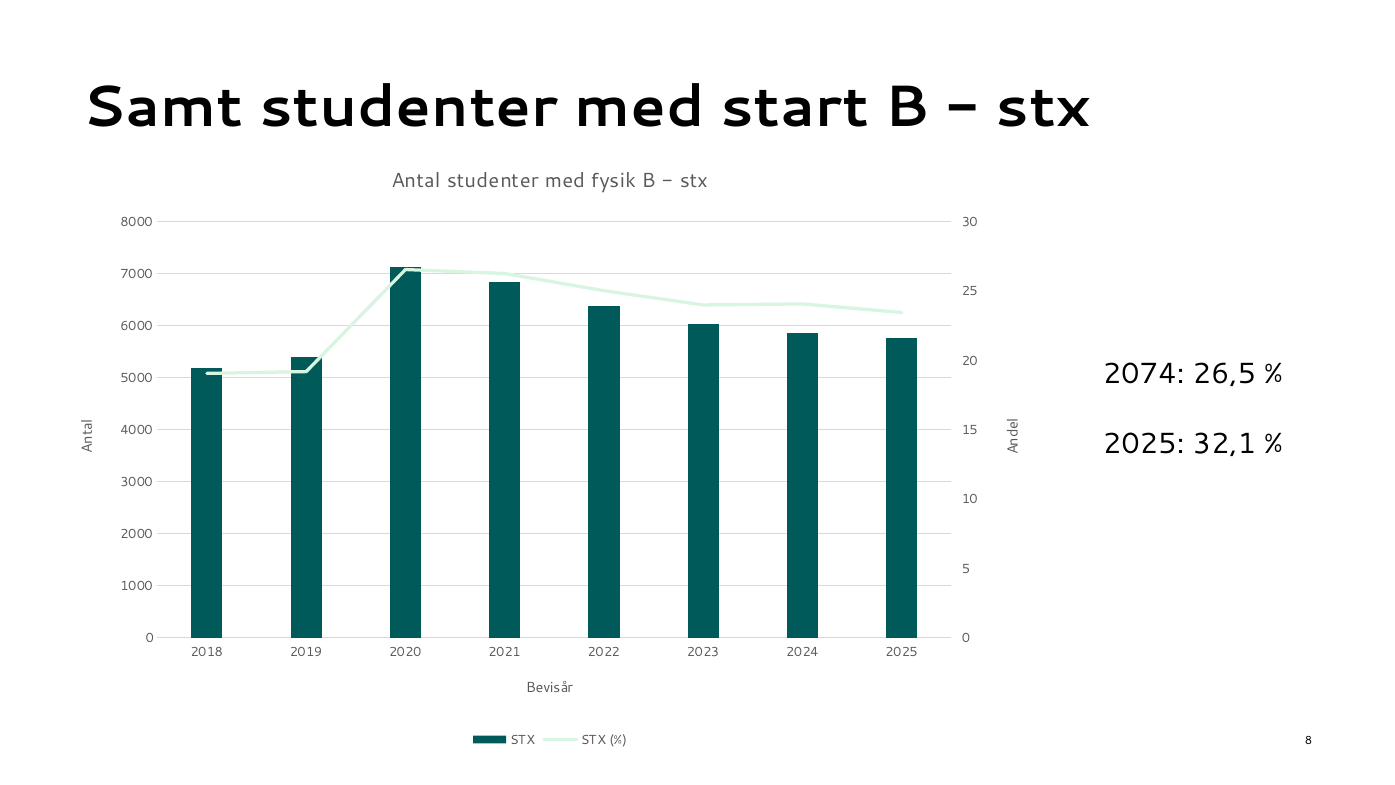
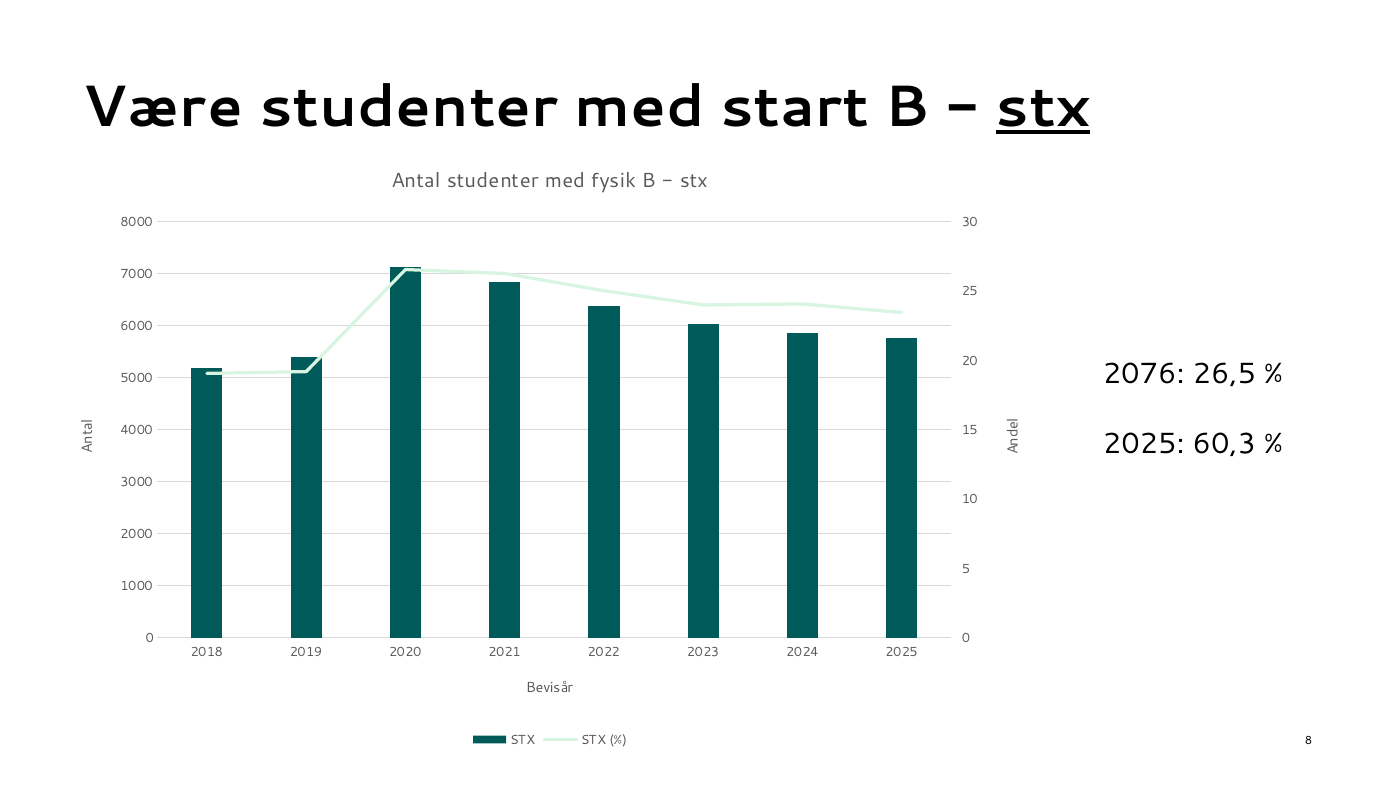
Samt: Samt -> Være
stx at (1043, 107) underline: none -> present
2074: 2074 -> 2076
32,1: 32,1 -> 60,3
